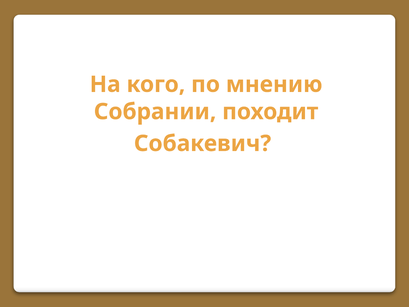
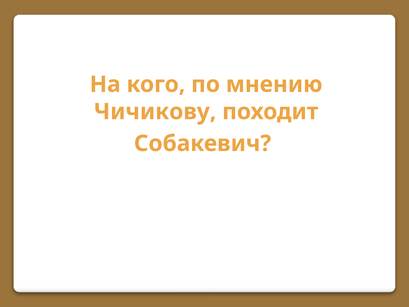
Собрании: Собрании -> Чичикову
